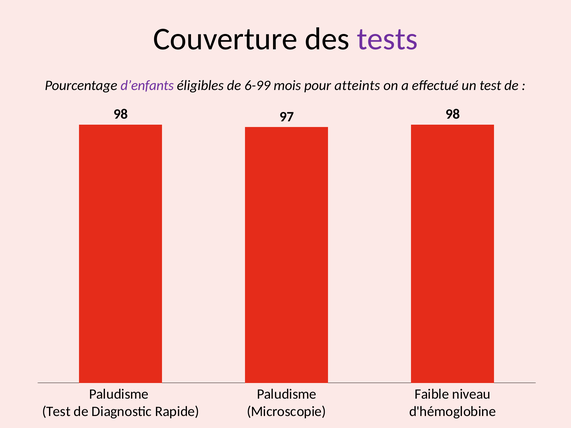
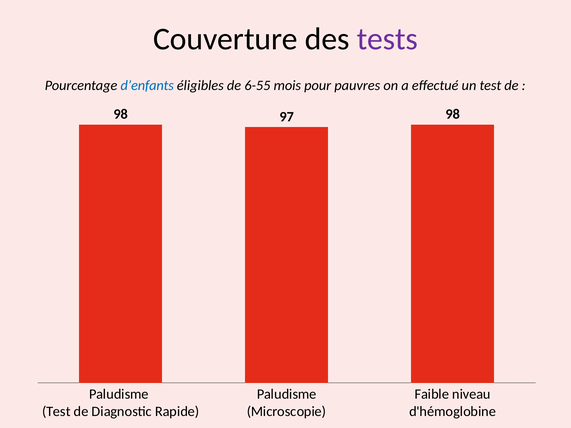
d’enfants colour: purple -> blue
6-99: 6-99 -> 6-55
atteints: atteints -> pauvres
